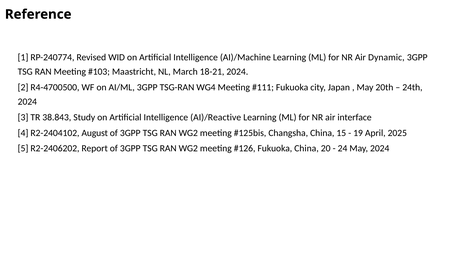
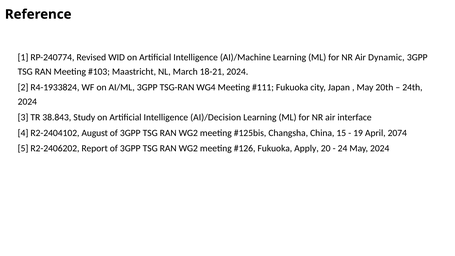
R4-4700500: R4-4700500 -> R4-1933824
AI)/Reactive: AI)/Reactive -> AI)/Decision
2025: 2025 -> 2074
Fukuoka China: China -> Apply
